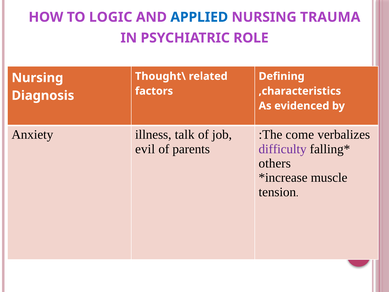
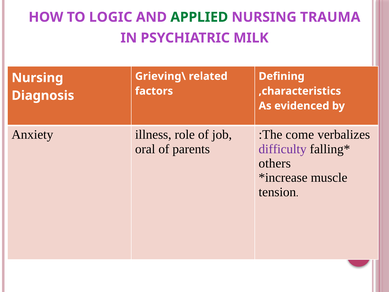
APPLIED colour: blue -> green
ROLE: ROLE -> MILK
Thought\: Thought\ -> Grieving\
talk: talk -> role
evil: evil -> oral
